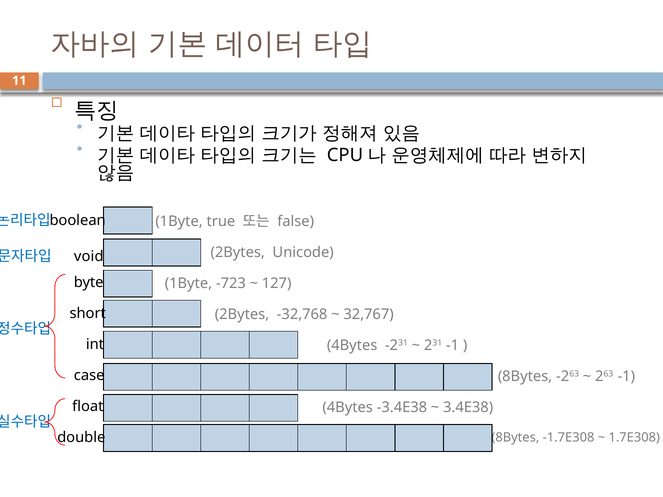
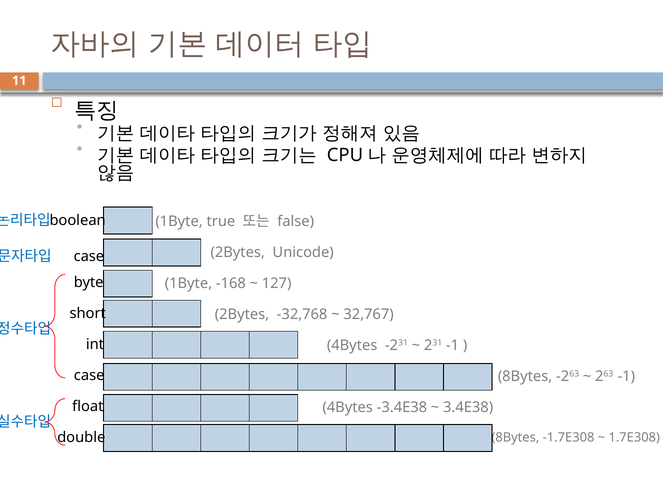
void at (89, 257): void -> case
-723: -723 -> -168
